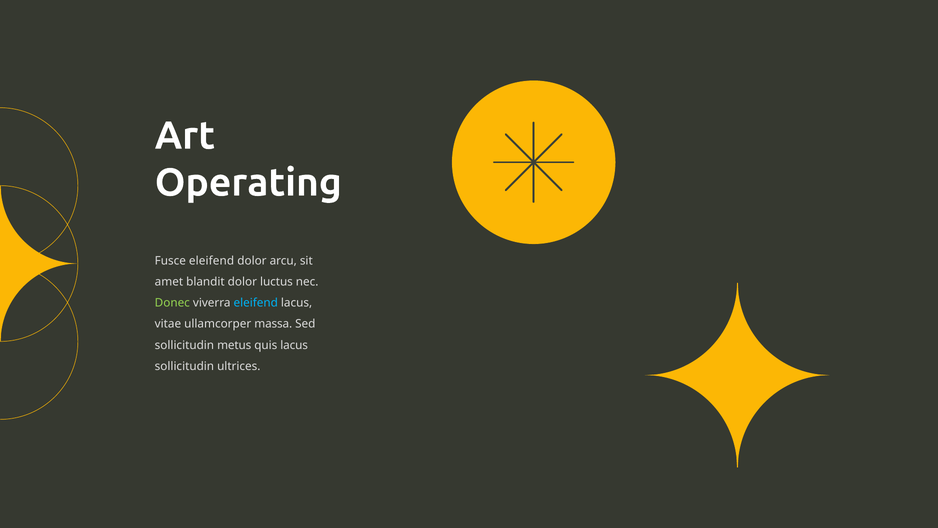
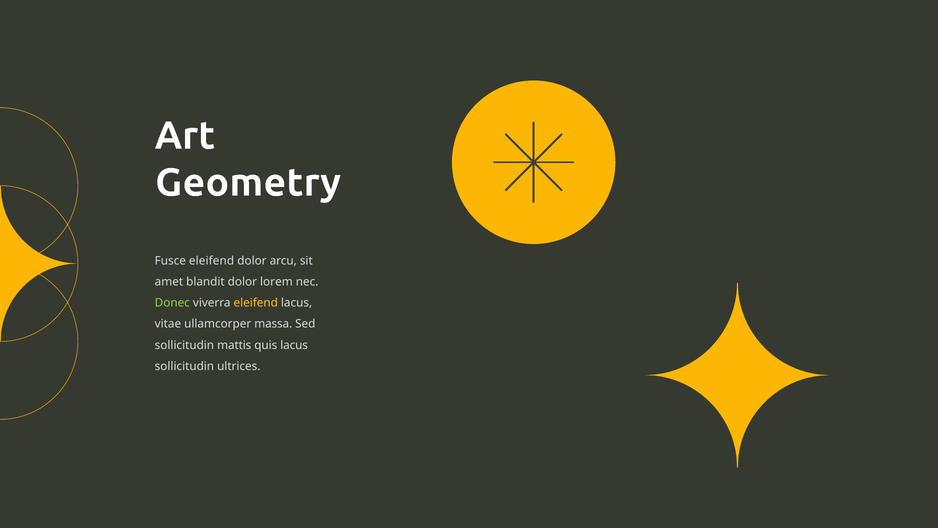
Operating: Operating -> Geometry
luctus: luctus -> lorem
eleifend at (256, 303) colour: light blue -> yellow
metus: metus -> mattis
